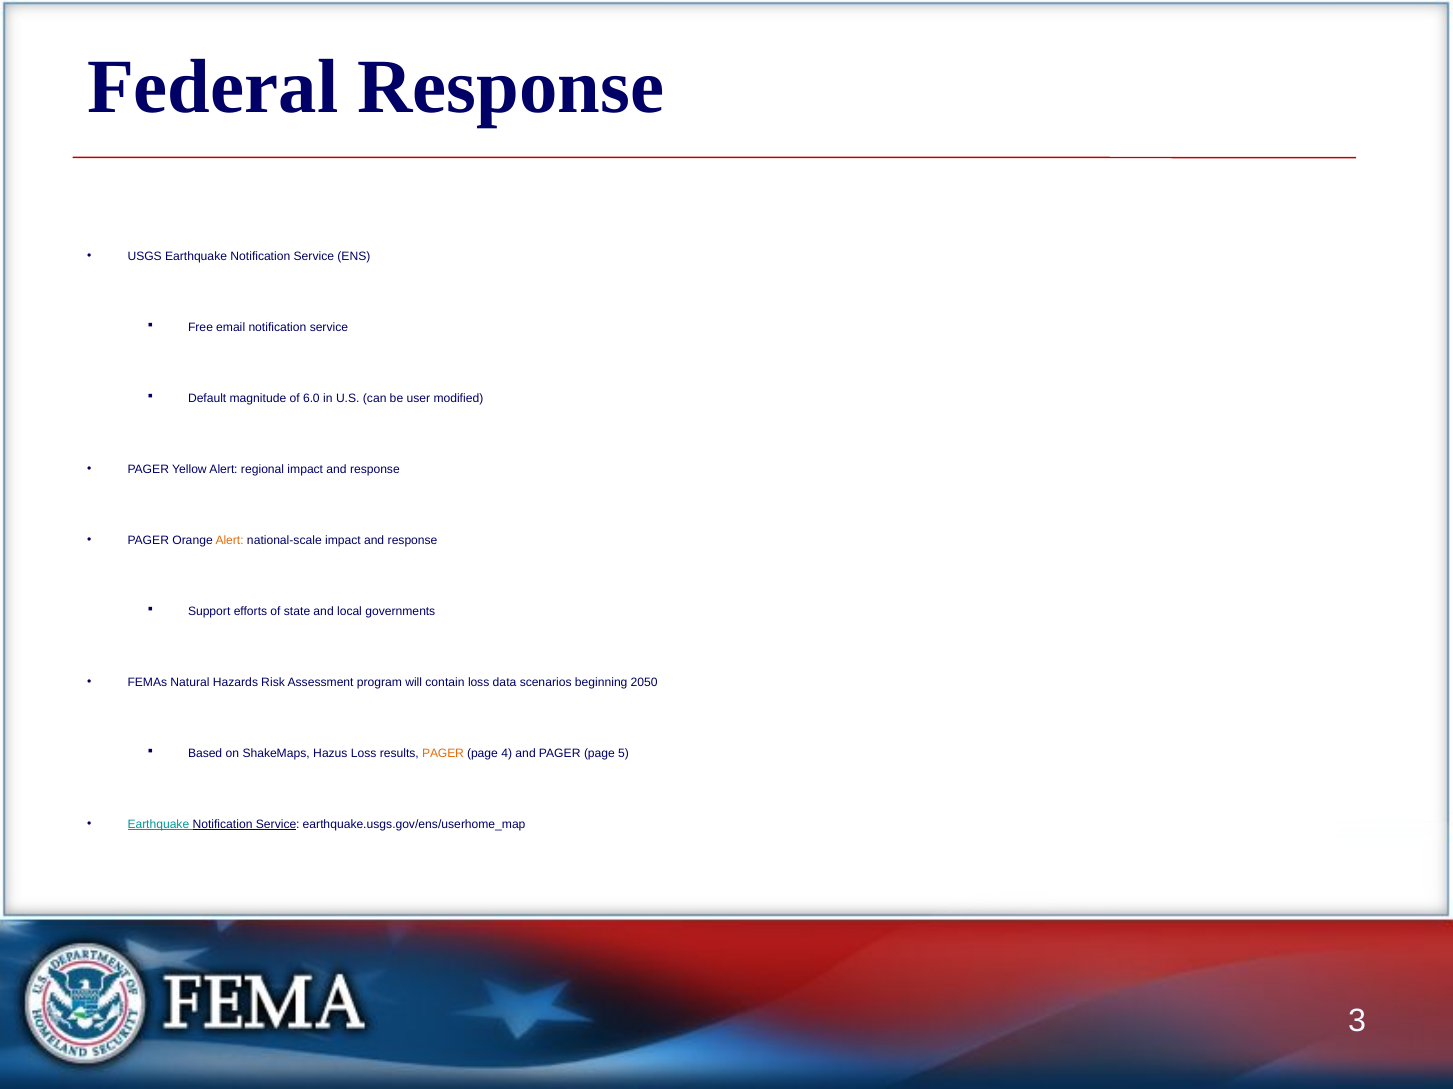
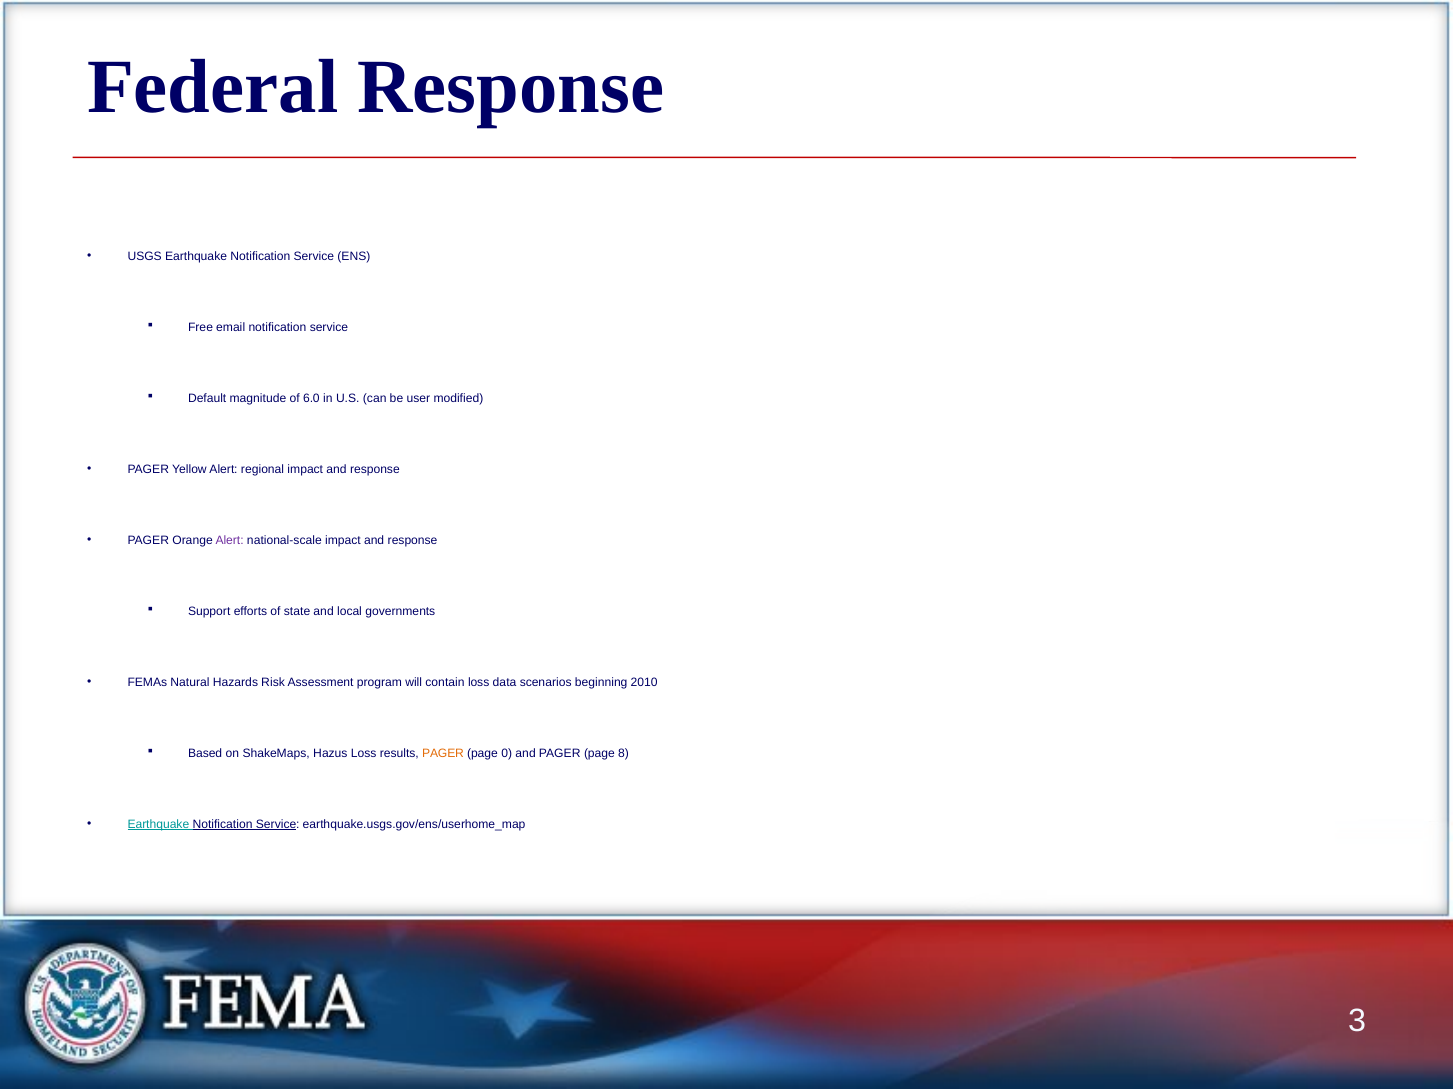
Alert at (230, 540) colour: orange -> purple
2050: 2050 -> 2010
4: 4 -> 0
5: 5 -> 8
